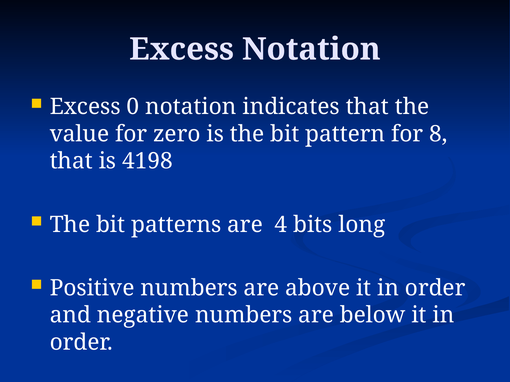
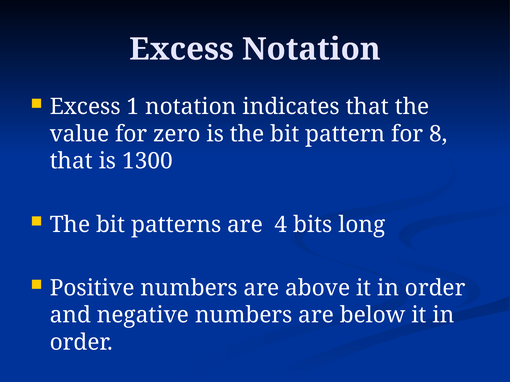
0: 0 -> 1
4198: 4198 -> 1300
